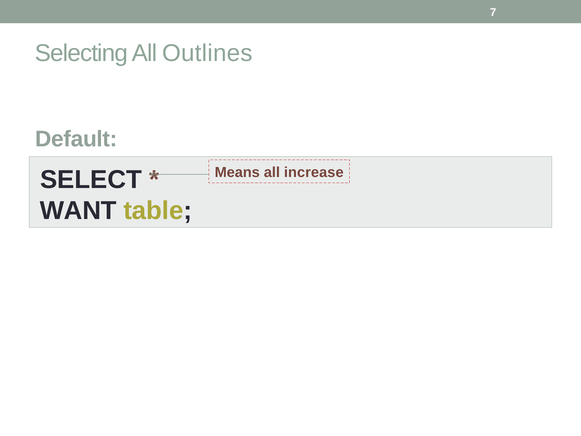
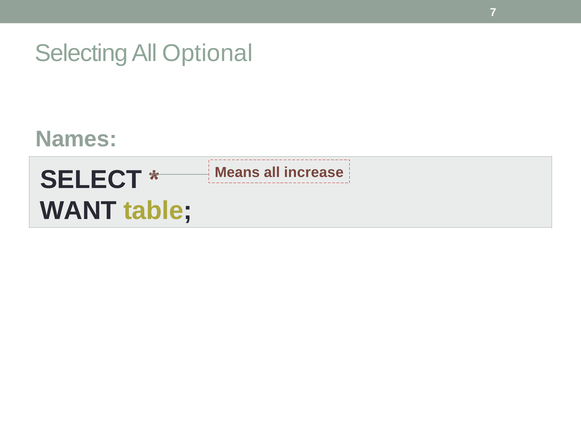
Outlines: Outlines -> Optional
Default: Default -> Names
